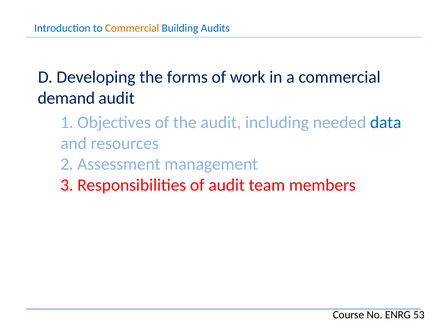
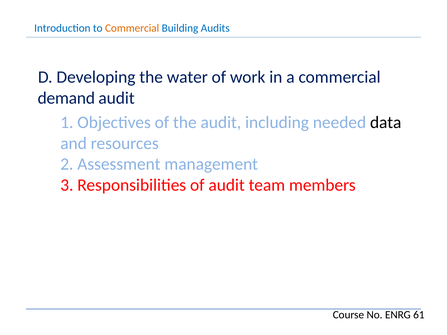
forms: forms -> water
data colour: blue -> black
53: 53 -> 61
